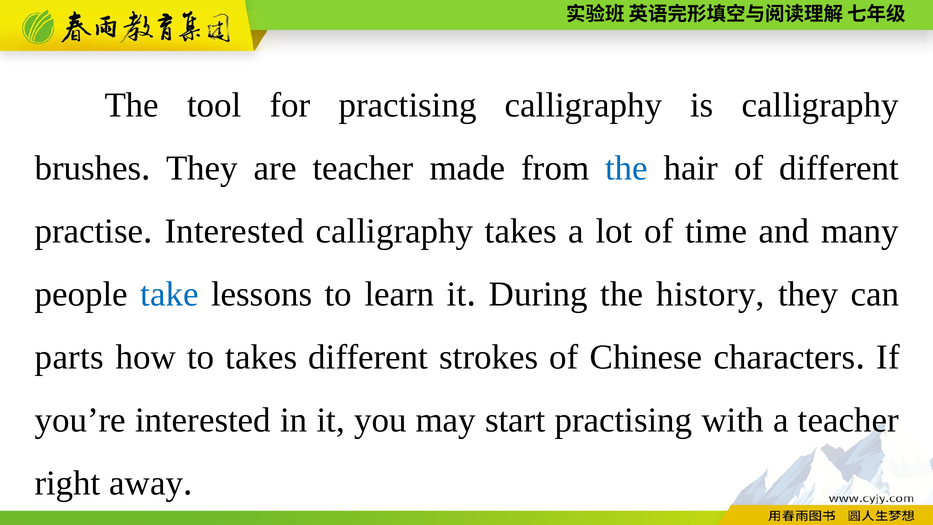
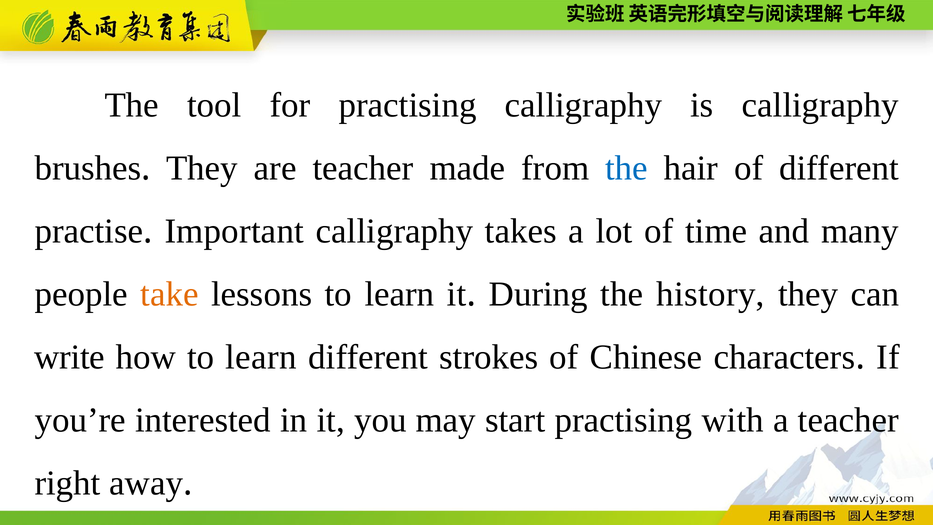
Interested at (234, 231): Interested -> Important
take colour: blue -> orange
parts: parts -> write
how to takes: takes -> learn
